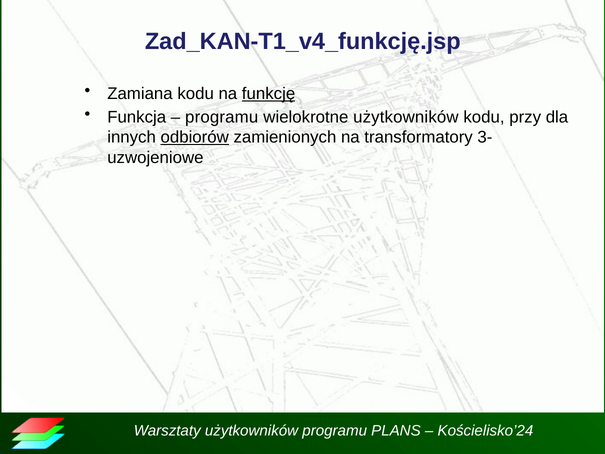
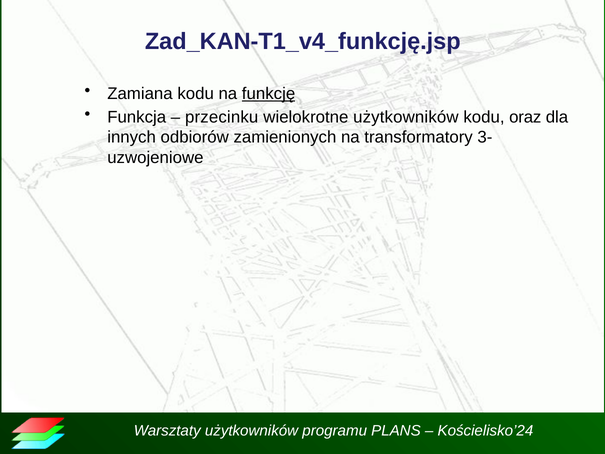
programu at (222, 117): programu -> przecinku
przy: przy -> oraz
odbiorów underline: present -> none
